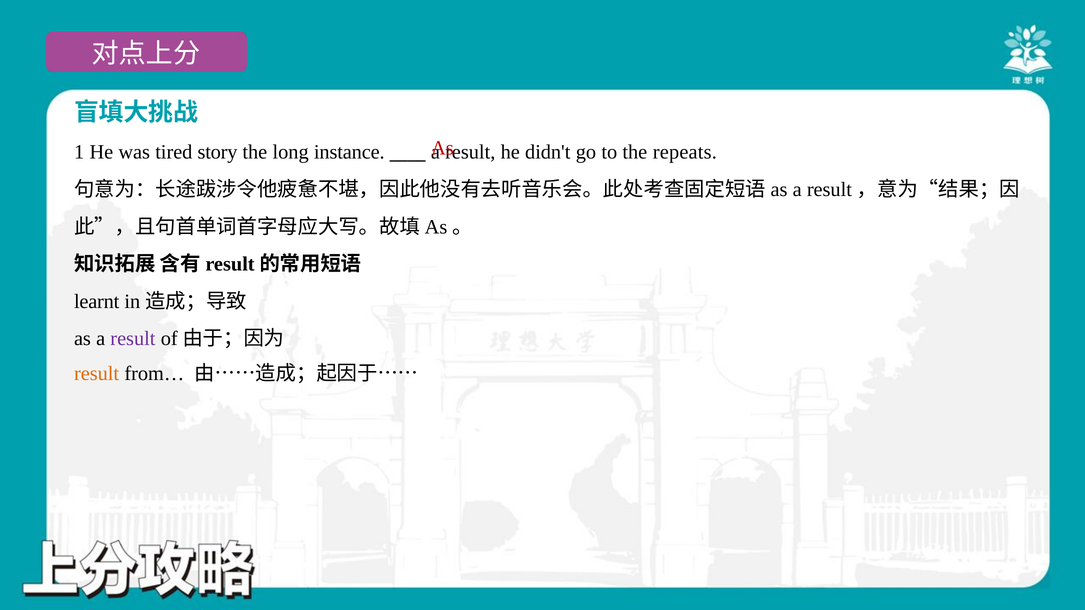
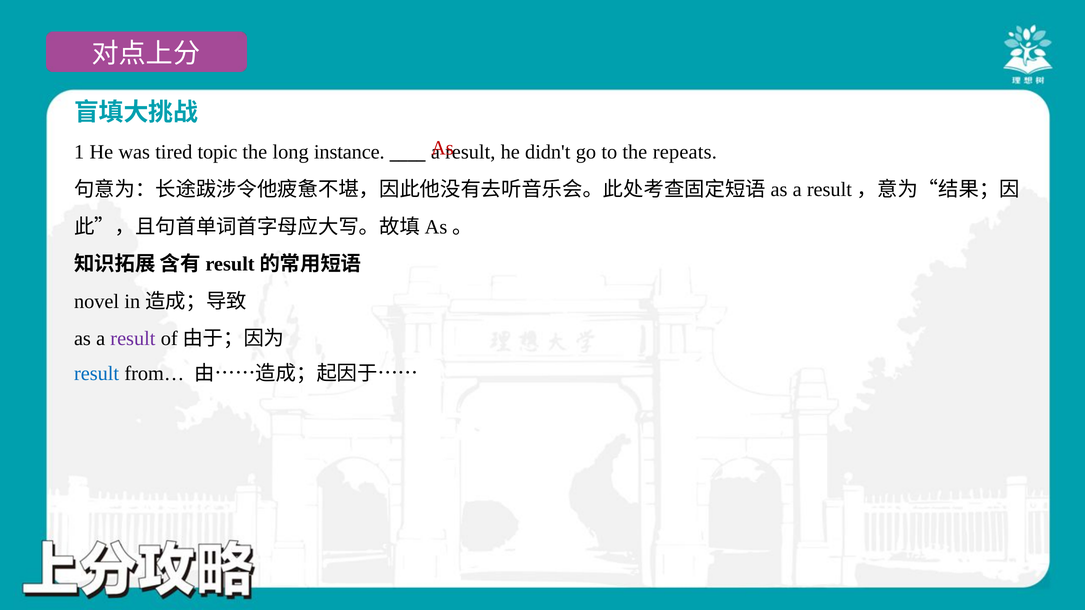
story: story -> topic
learnt: learnt -> novel
result at (97, 374) colour: orange -> blue
